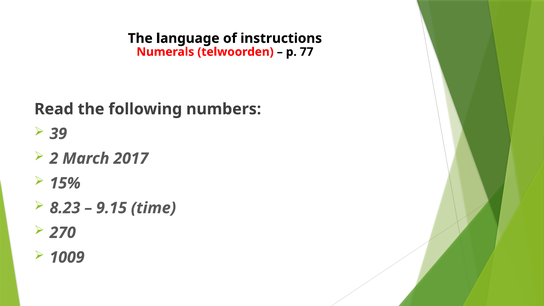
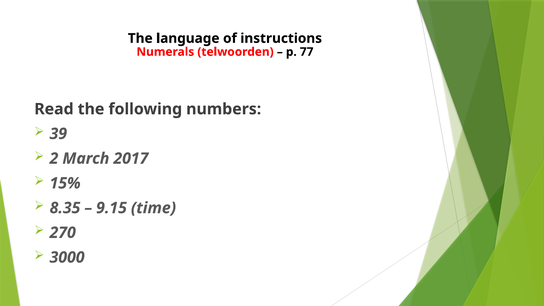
8.23: 8.23 -> 8.35
1009: 1009 -> 3000
